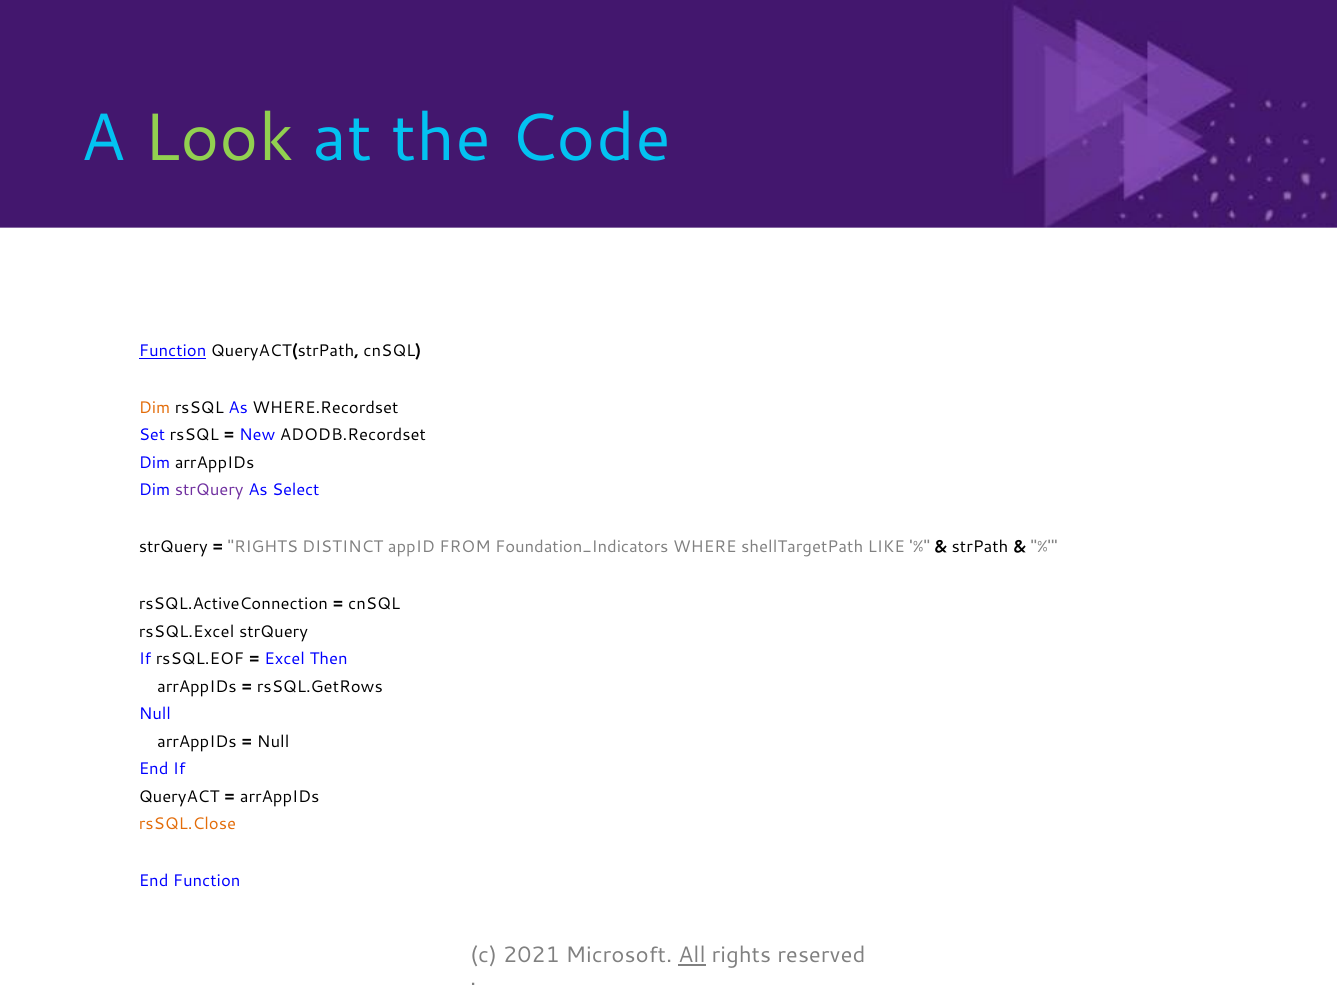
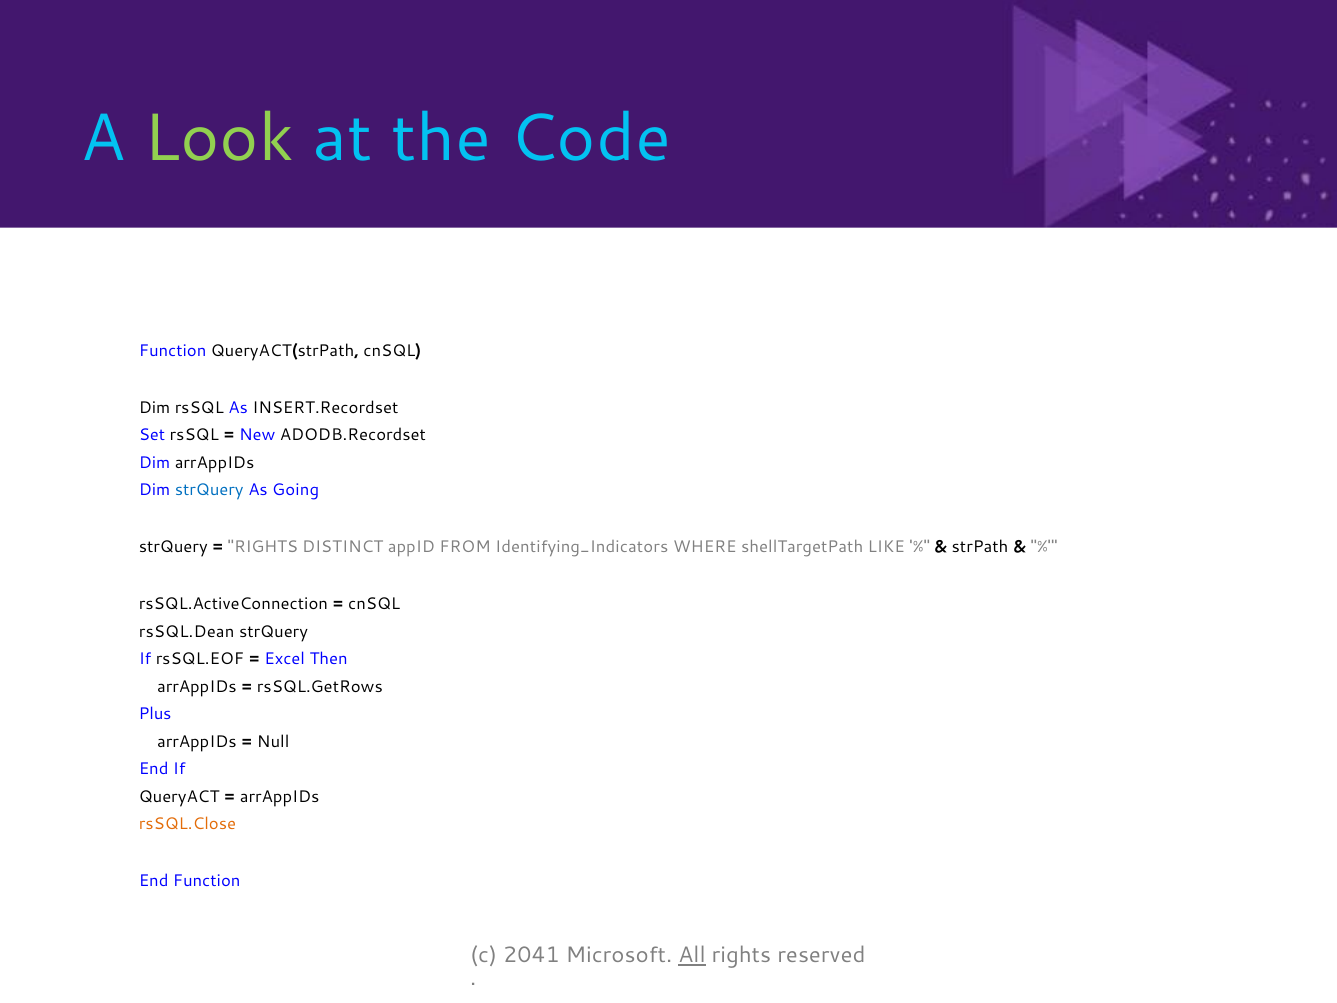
Function at (173, 351) underline: present -> none
Dim at (155, 408) colour: orange -> black
WHERE.Recordset: WHERE.Recordset -> INSERT.Recordset
strQuery at (209, 490) colour: purple -> blue
Select: Select -> Going
Foundation_Indicators: Foundation_Indicators -> Identifying_Indicators
rsSQL.Excel: rsSQL.Excel -> rsSQL.Dean
Null at (155, 714): Null -> Plus
2021: 2021 -> 2041
